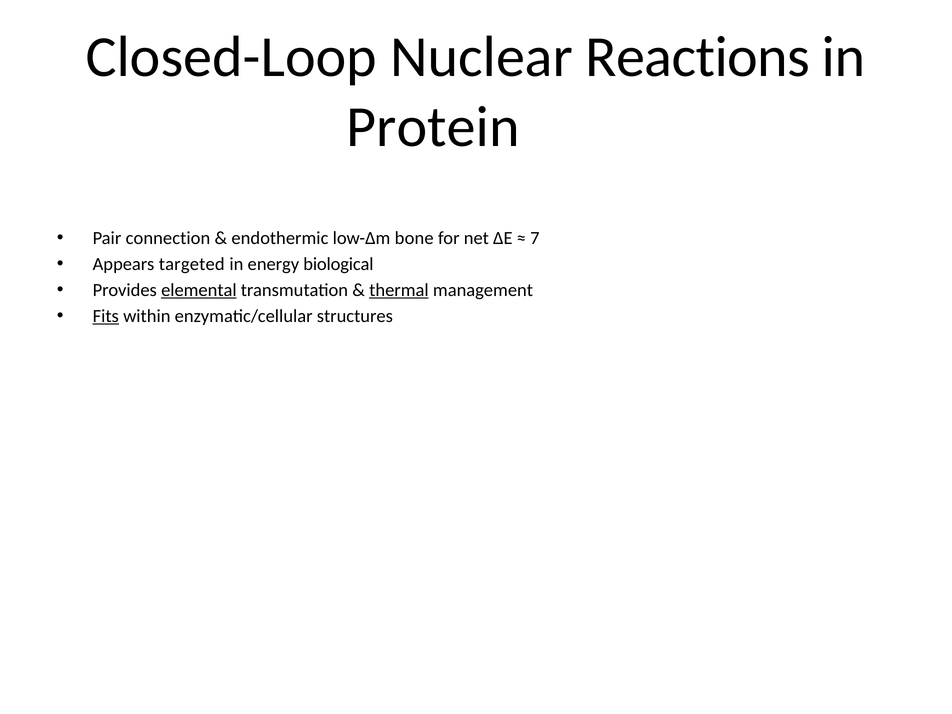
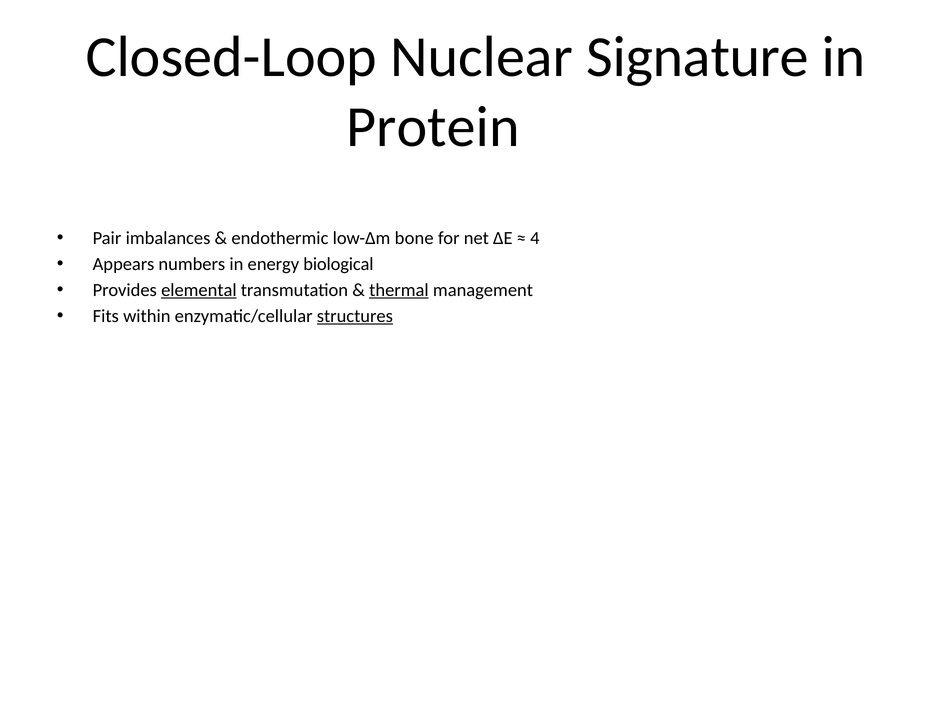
Reactions: Reactions -> Signature
connection: connection -> imbalances
7: 7 -> 4
targeted: targeted -> numbers
Fits underline: present -> none
structures underline: none -> present
